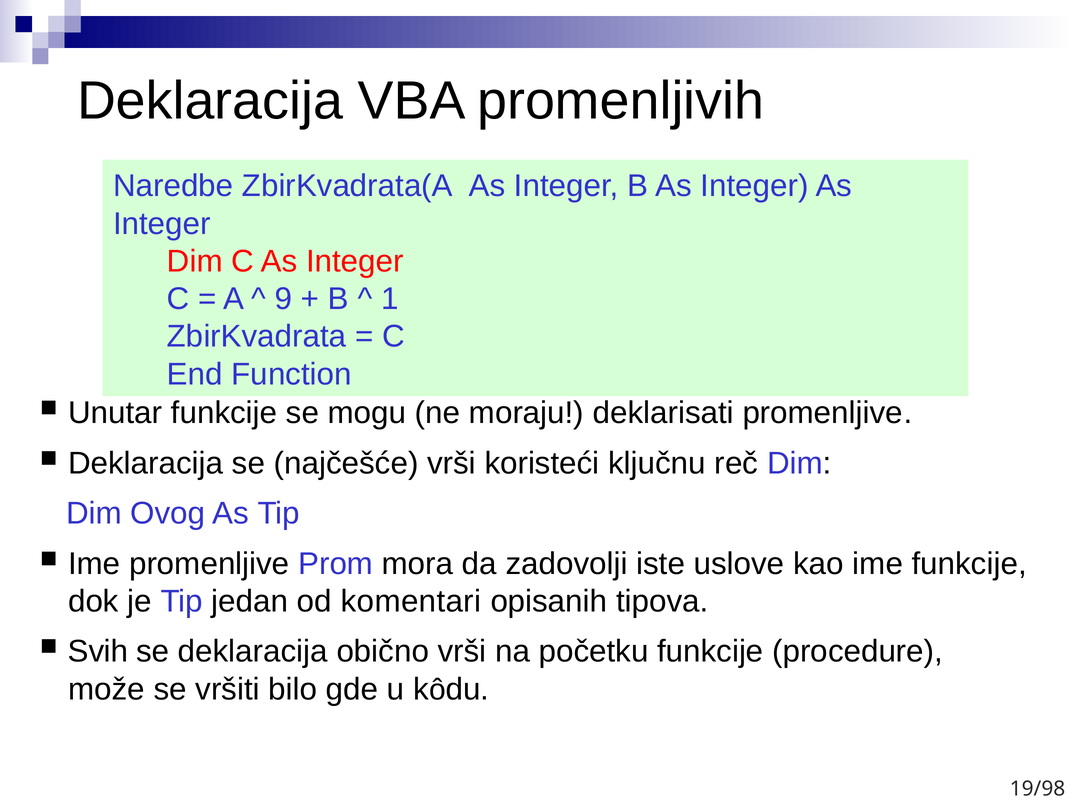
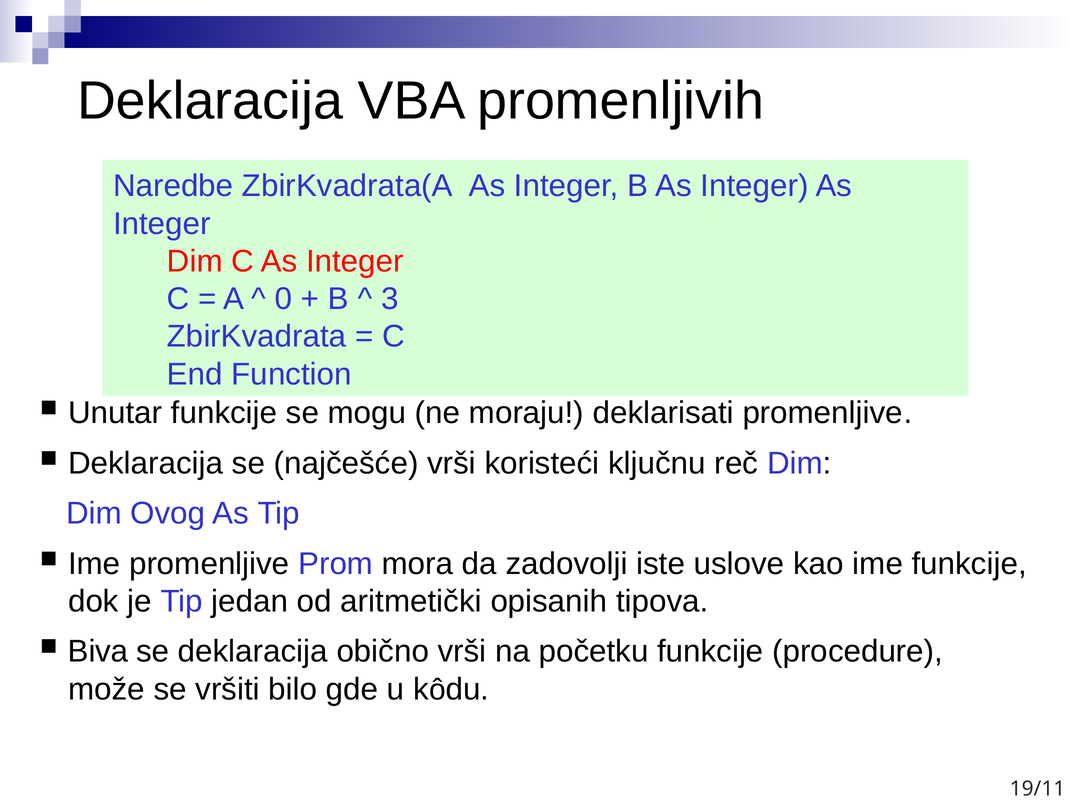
9: 9 -> 0
1: 1 -> 3
komentari: komentari -> aritmetički
Svih: Svih -> Biva
19/98: 19/98 -> 19/11
